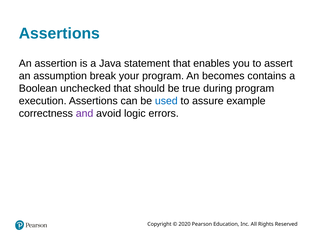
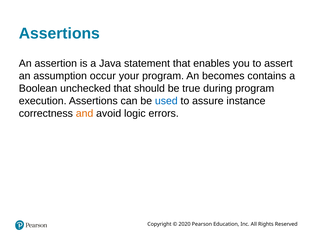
break: break -> occur
example: example -> instance
and colour: purple -> orange
